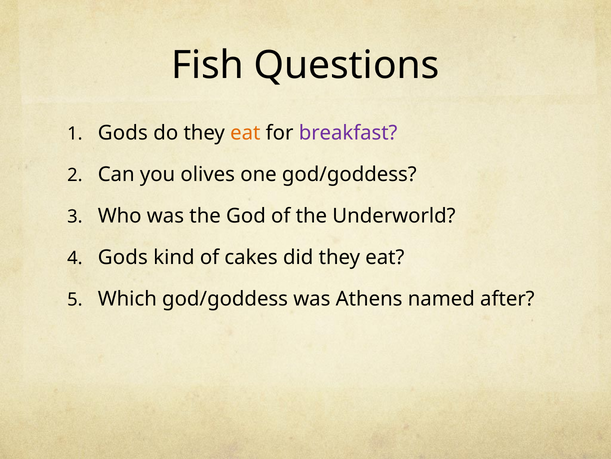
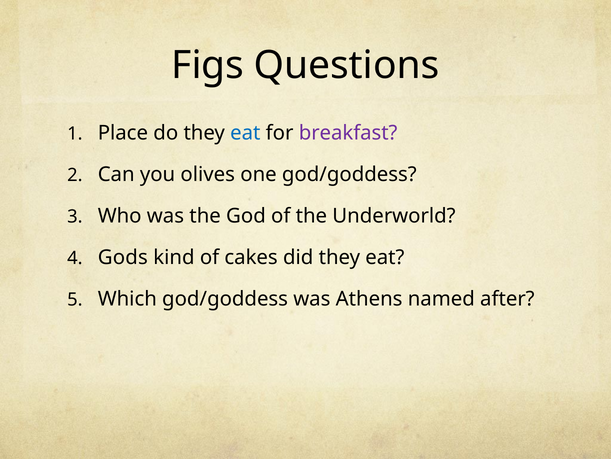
Fish: Fish -> Figs
Gods at (123, 133): Gods -> Place
eat at (245, 133) colour: orange -> blue
